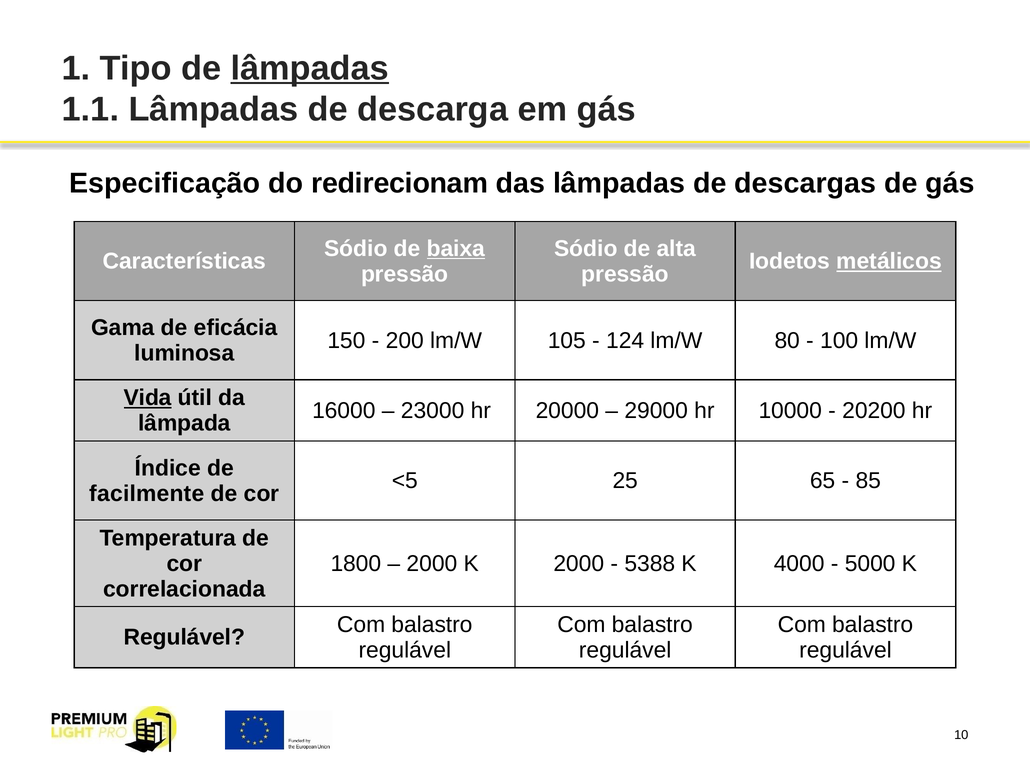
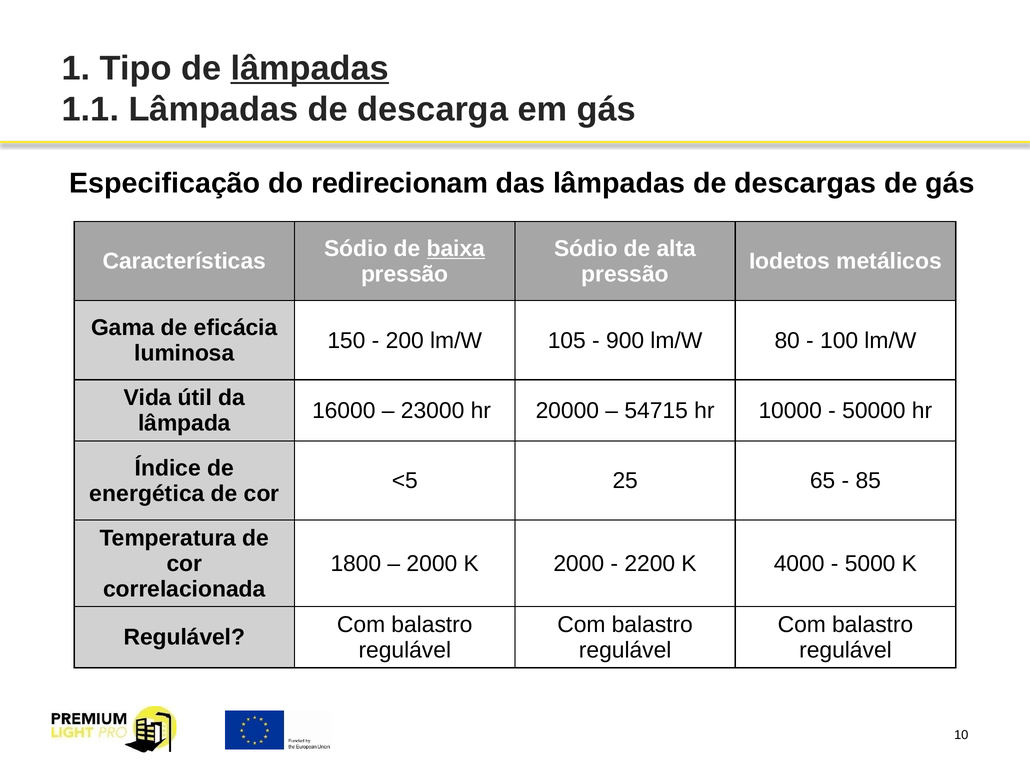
metálicos underline: present -> none
124: 124 -> 900
Vida underline: present -> none
29000: 29000 -> 54715
20200: 20200 -> 50000
facilmente: facilmente -> energética
5388: 5388 -> 2200
